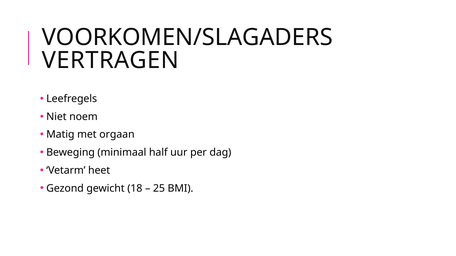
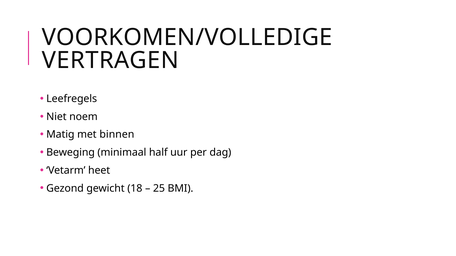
VOORKOMEN/SLAGADERS: VOORKOMEN/SLAGADERS -> VOORKOMEN/VOLLEDIGE
orgaan: orgaan -> binnen
